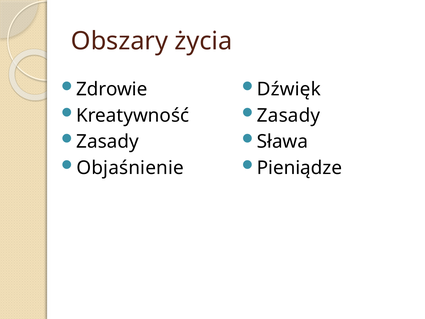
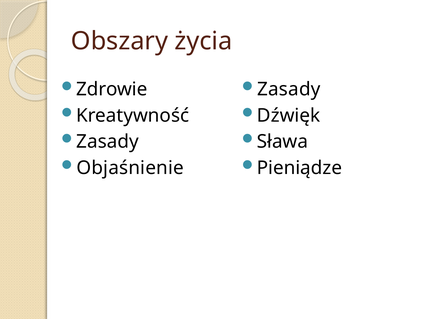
Dźwięk at (289, 89): Dźwięk -> Zasady
Zasady at (289, 115): Zasady -> Dźwięk
